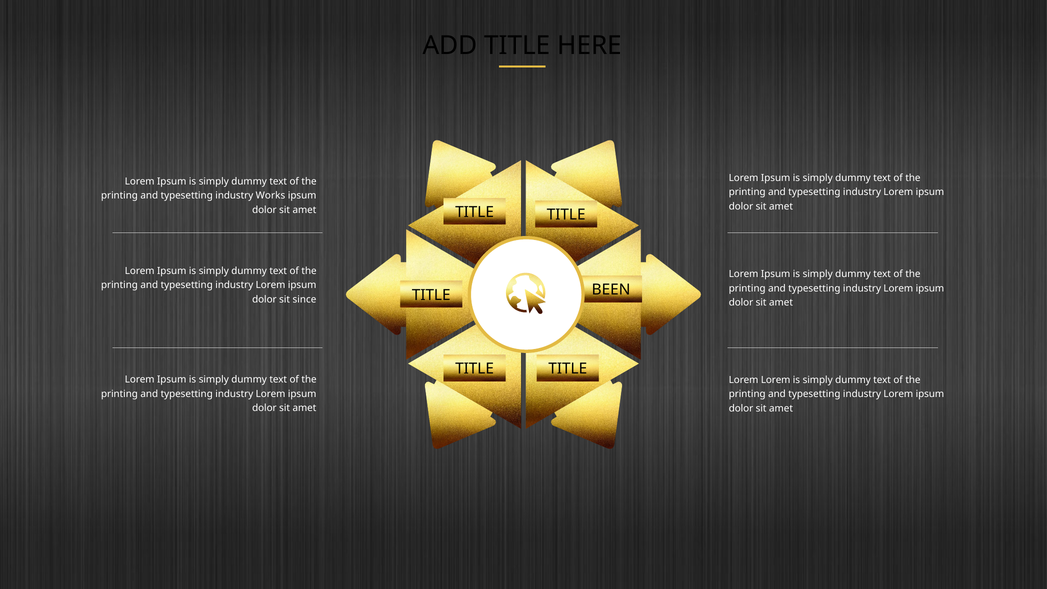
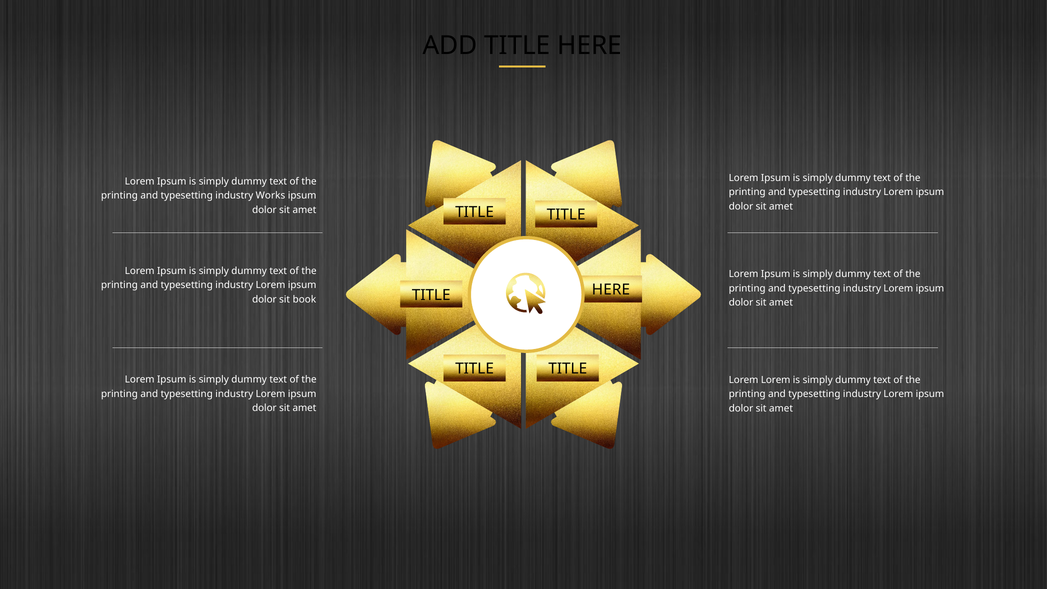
BEEN at (611, 290): BEEN -> HERE
since: since -> book
